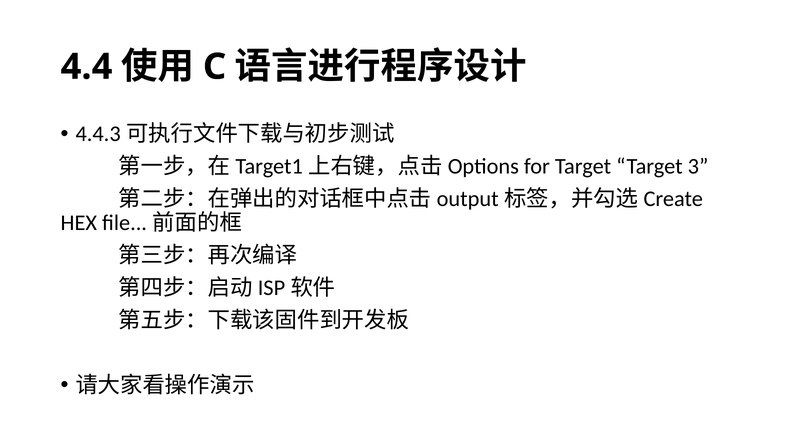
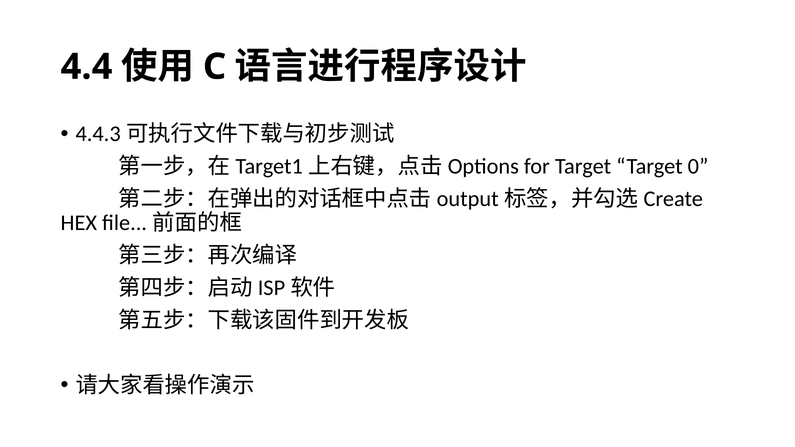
3: 3 -> 0
